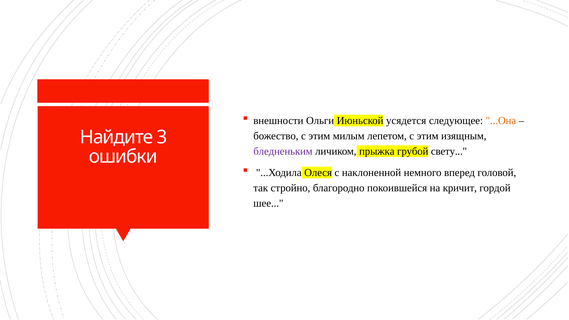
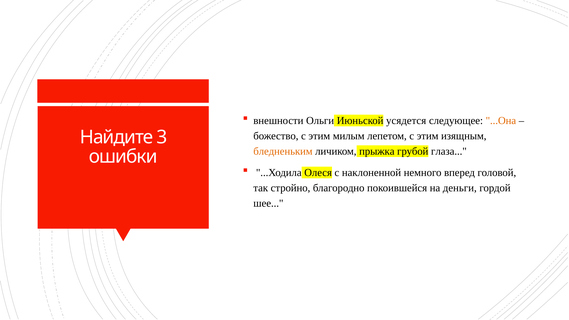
бледненьким colour: purple -> orange
свету: свету -> глаза
кричит: кричит -> деньги
